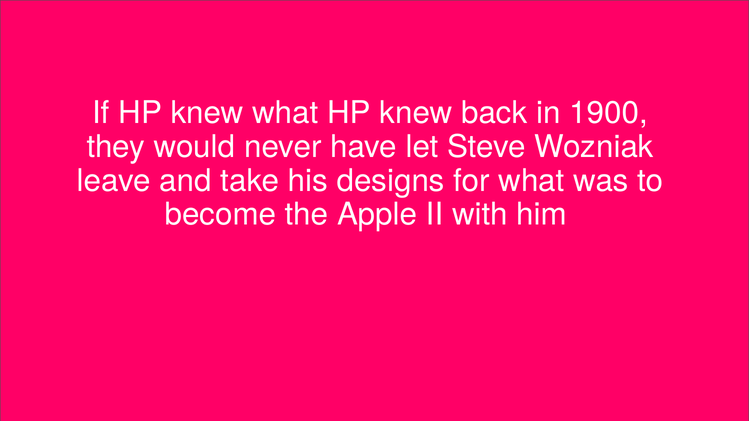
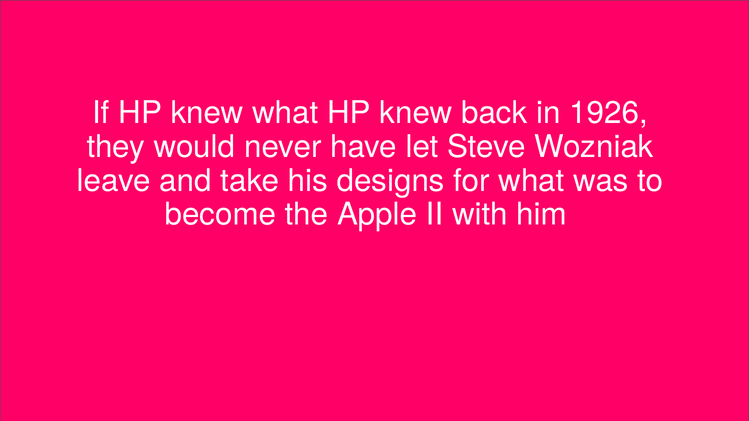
1900: 1900 -> 1926
